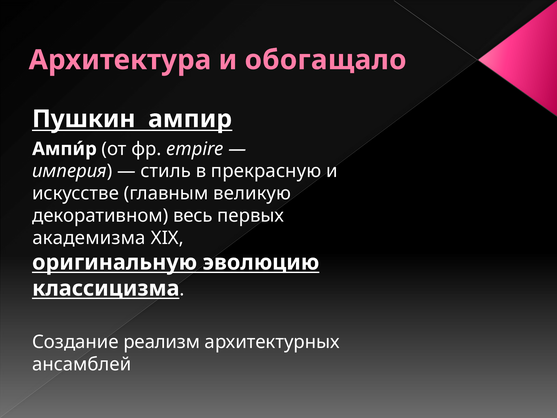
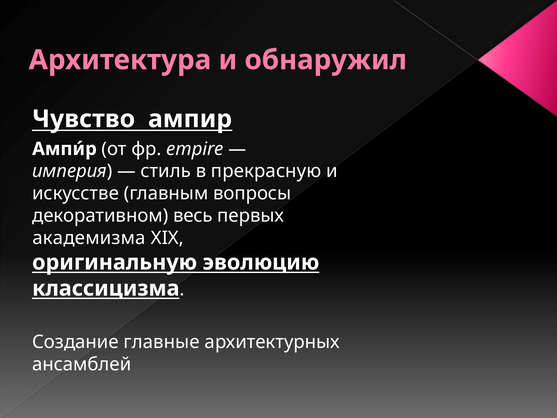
обогащало: обогащало -> обнаружил
Пушкин: Пушкин -> Чувство
великую: великую -> вопросы
реализм: реализм -> главные
